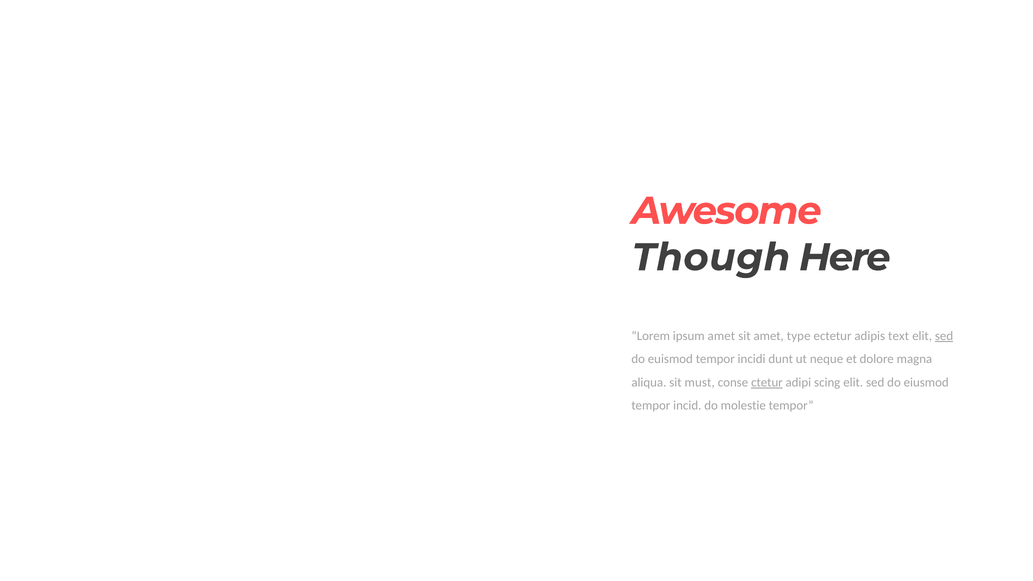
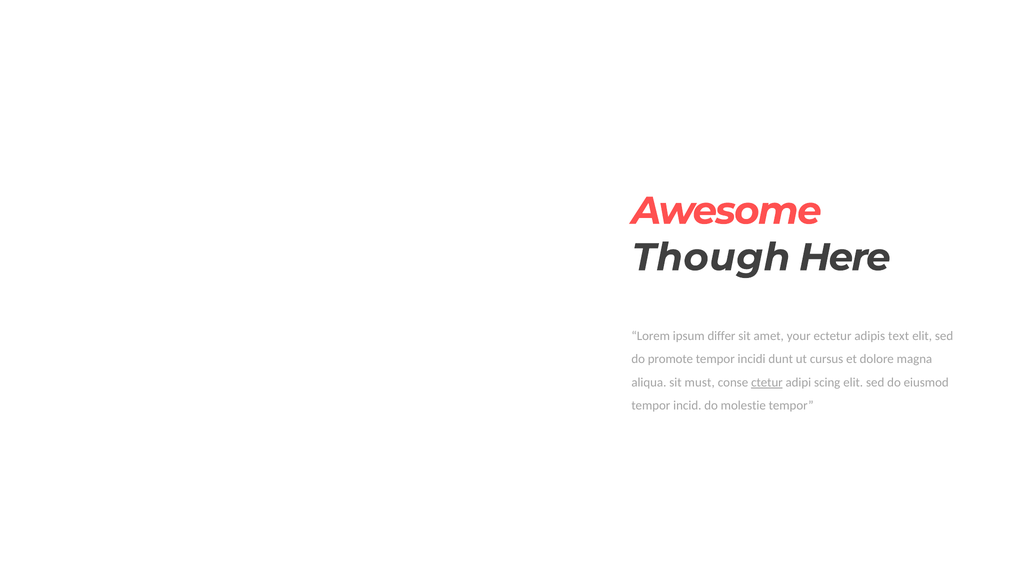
ipsum amet: amet -> differ
type: type -> your
sed at (944, 336) underline: present -> none
euismod: euismod -> promote
neque: neque -> cursus
